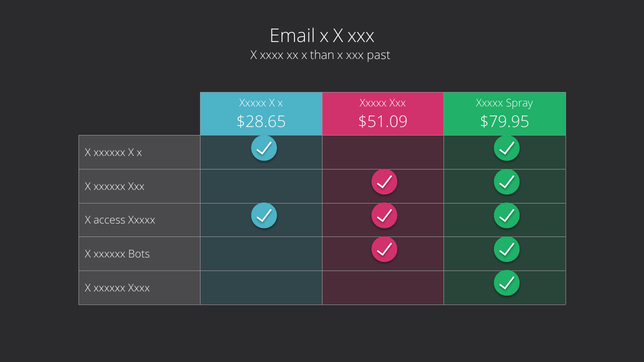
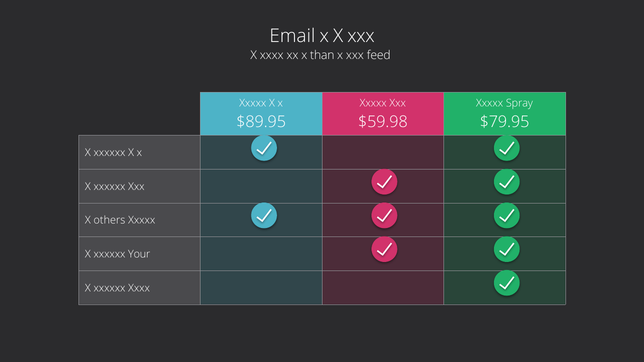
past: past -> feed
$28.65: $28.65 -> $89.95
$51.09: $51.09 -> $59.98
access: access -> others
Bots: Bots -> Your
